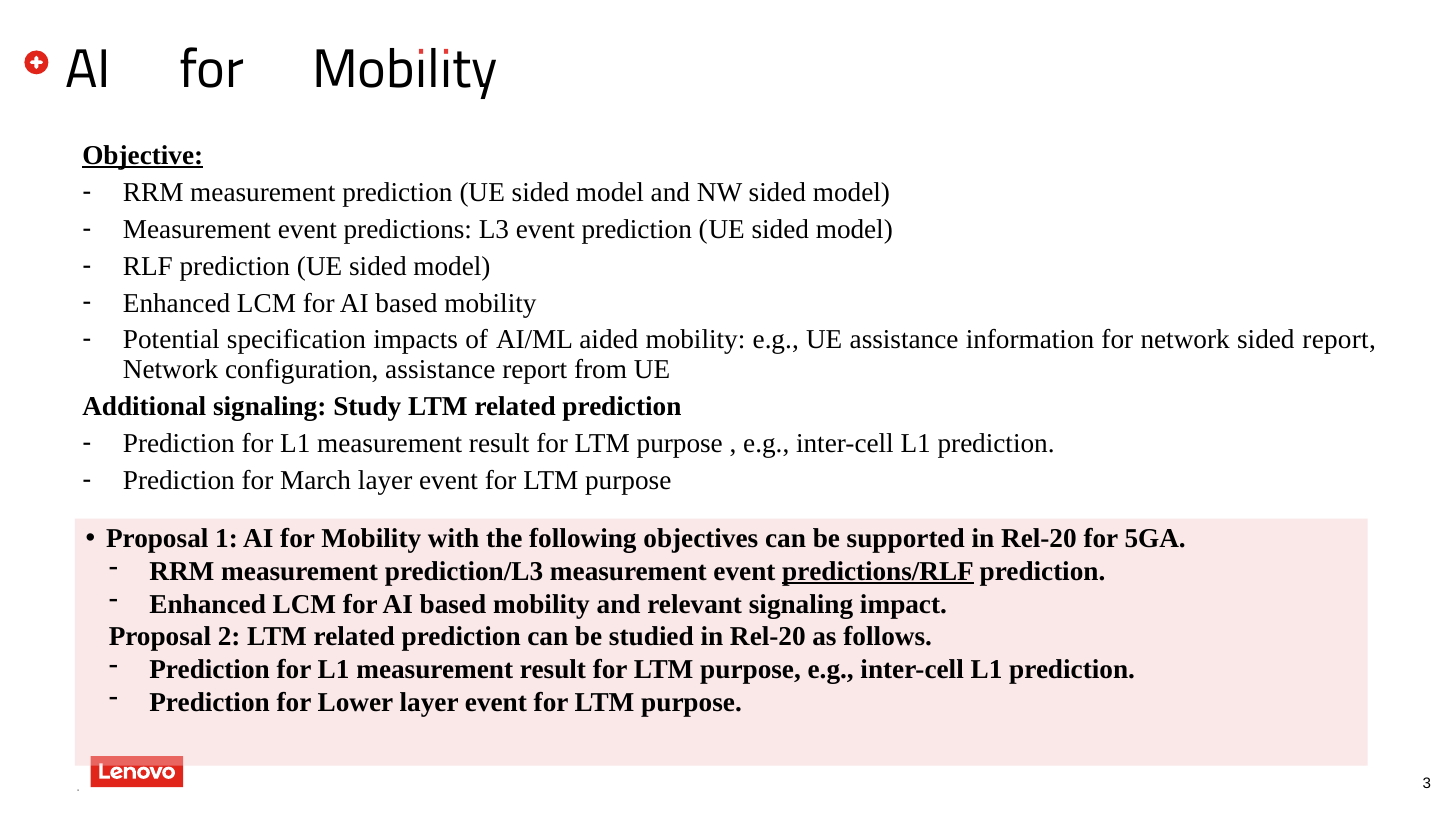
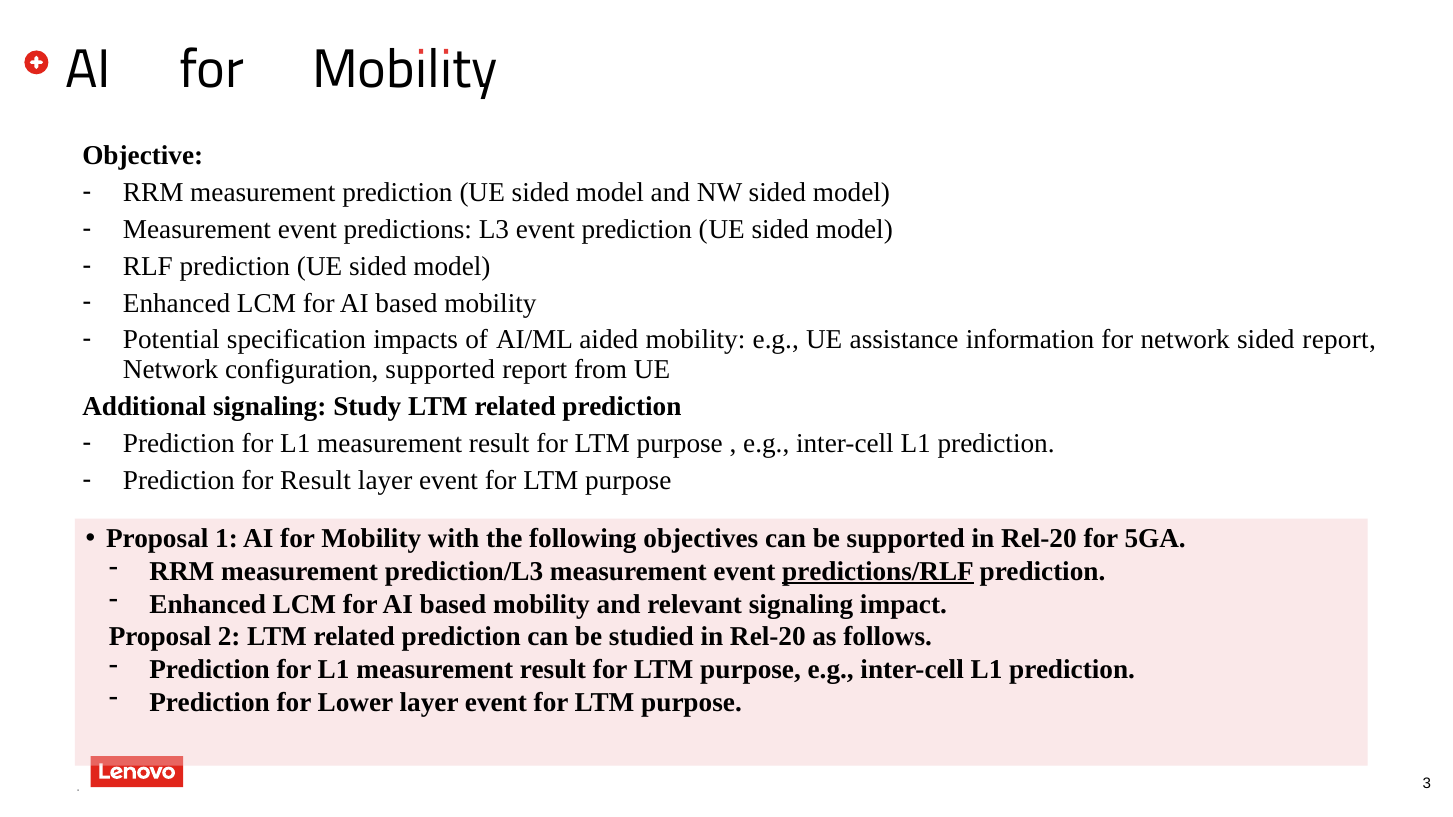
Objective underline: present -> none
configuration assistance: assistance -> supported
for March: March -> Result
